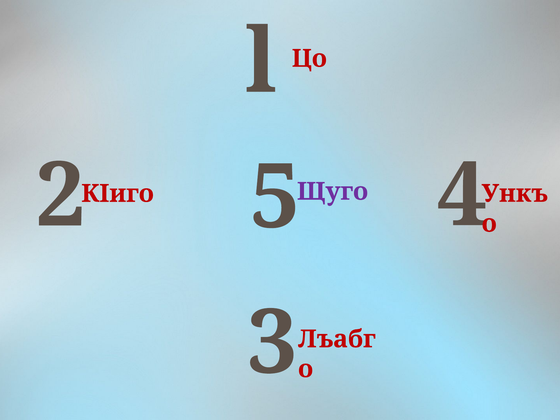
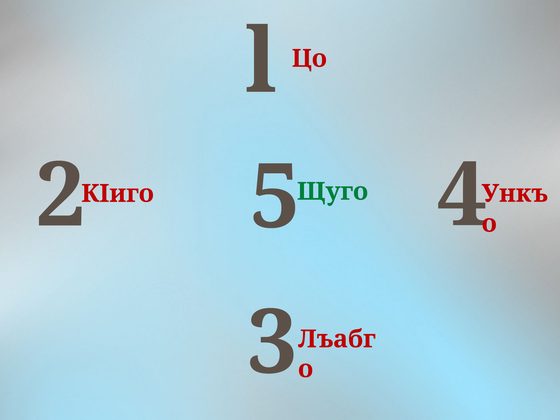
Щуго colour: purple -> green
